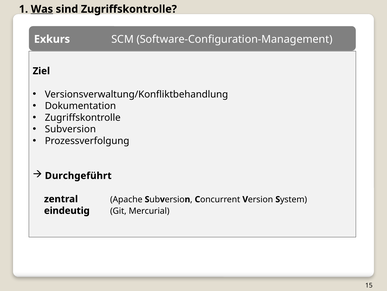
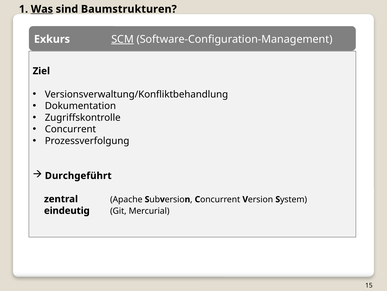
sind Zugriffskontrolle: Zugriffskontrolle -> Baumstrukturen
SCM underline: none -> present
Subversion at (70, 129): Subversion -> Concurrent
